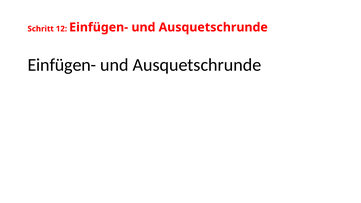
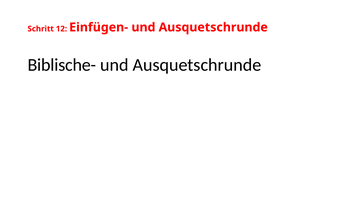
Einfügen- at (62, 65): Einfügen- -> Biblische-
